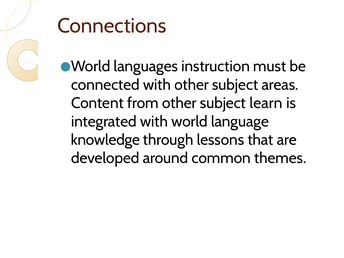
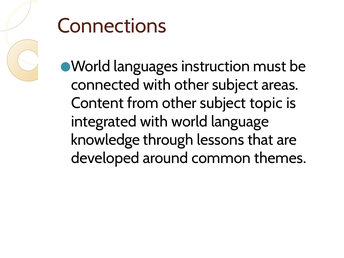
learn: learn -> topic
